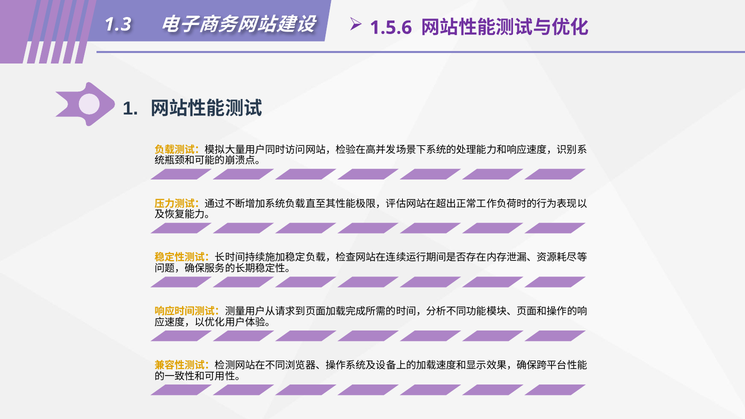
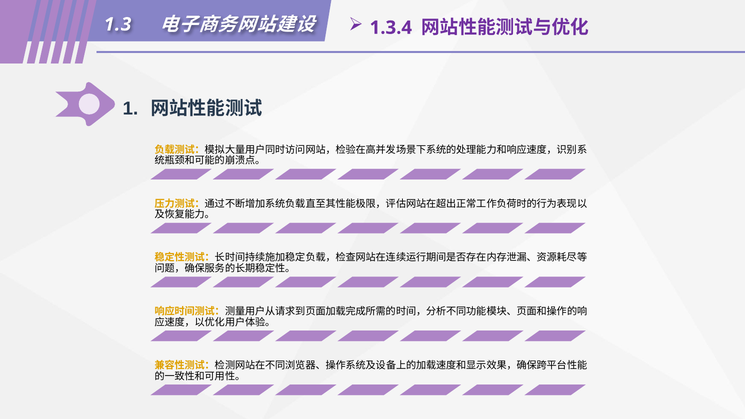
1.5.6: 1.5.6 -> 1.3.4
